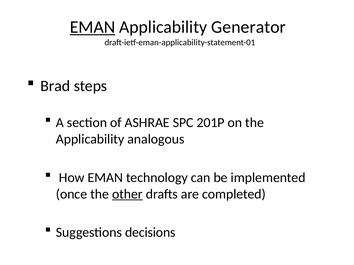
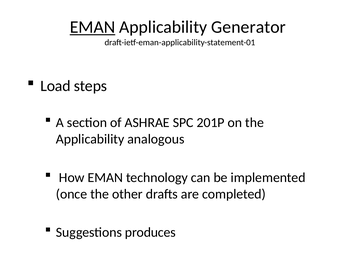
Brad: Brad -> Load
other underline: present -> none
decisions: decisions -> produces
